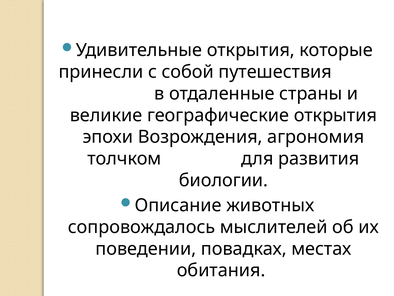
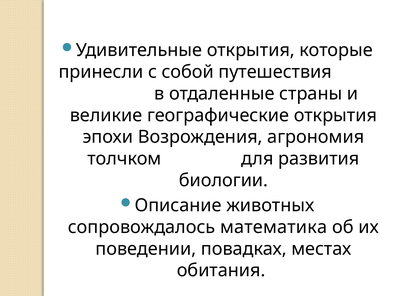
мыслителей: мыслителей -> математика
